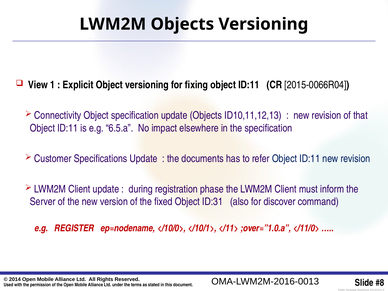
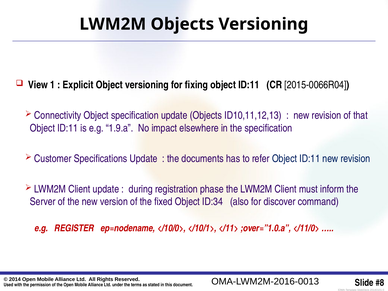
6.5.a: 6.5.a -> 1.9.a
ID:31: ID:31 -> ID:34
